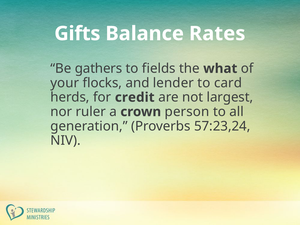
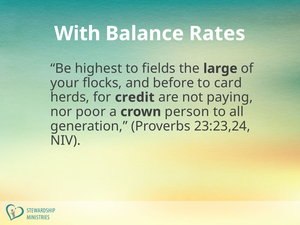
Gifts: Gifts -> With
gathers: gathers -> highest
what: what -> large
lender: lender -> before
largest: largest -> paying
ruler: ruler -> poor
57:23,24: 57:23,24 -> 23:23,24
